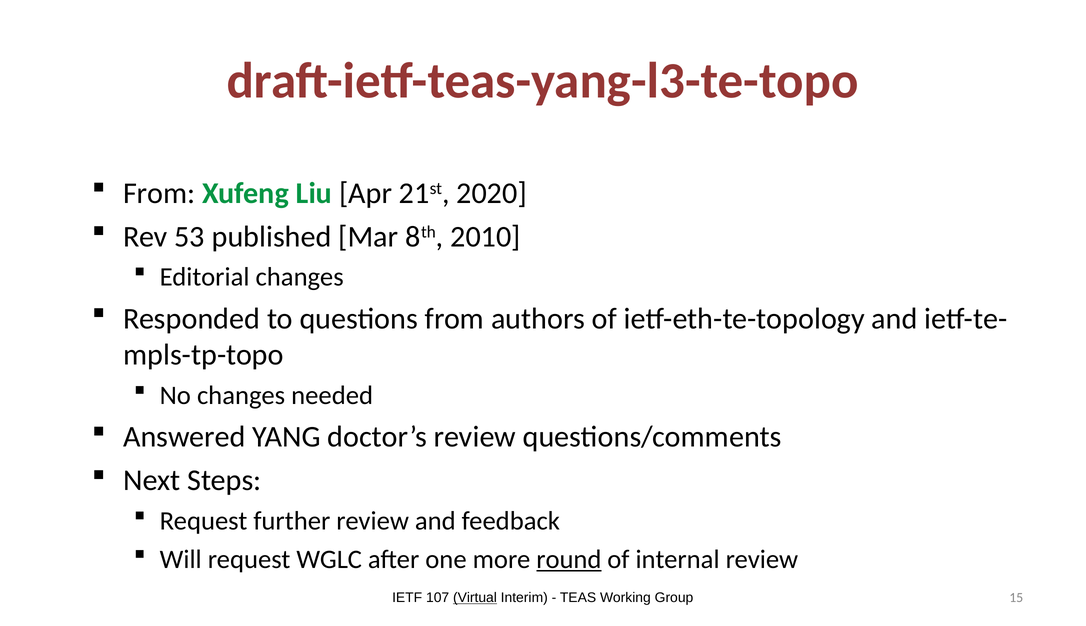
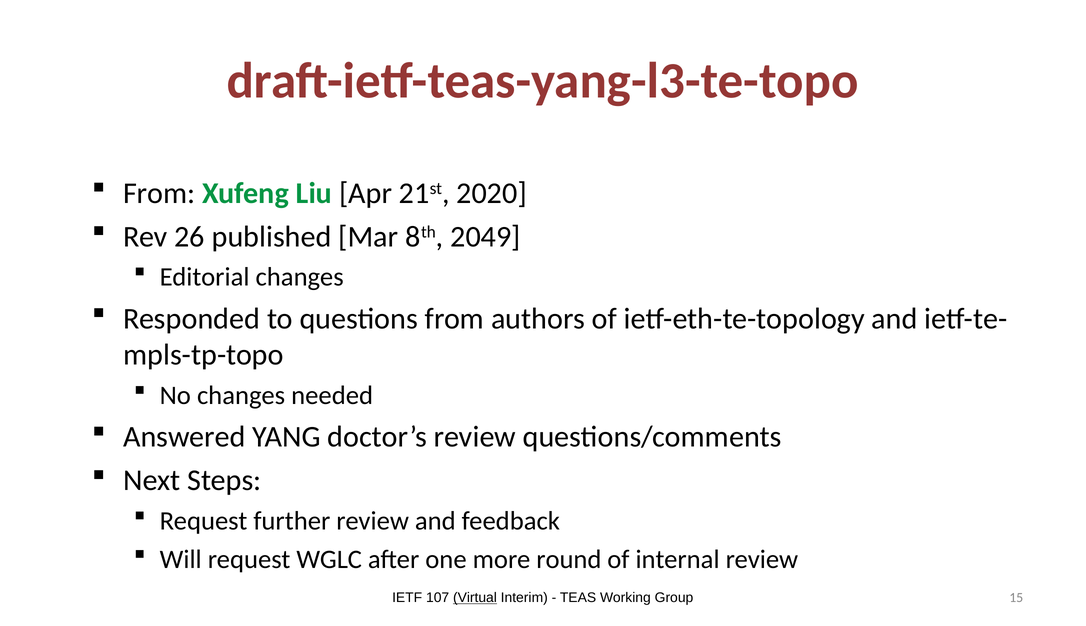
53: 53 -> 26
2010: 2010 -> 2049
round underline: present -> none
